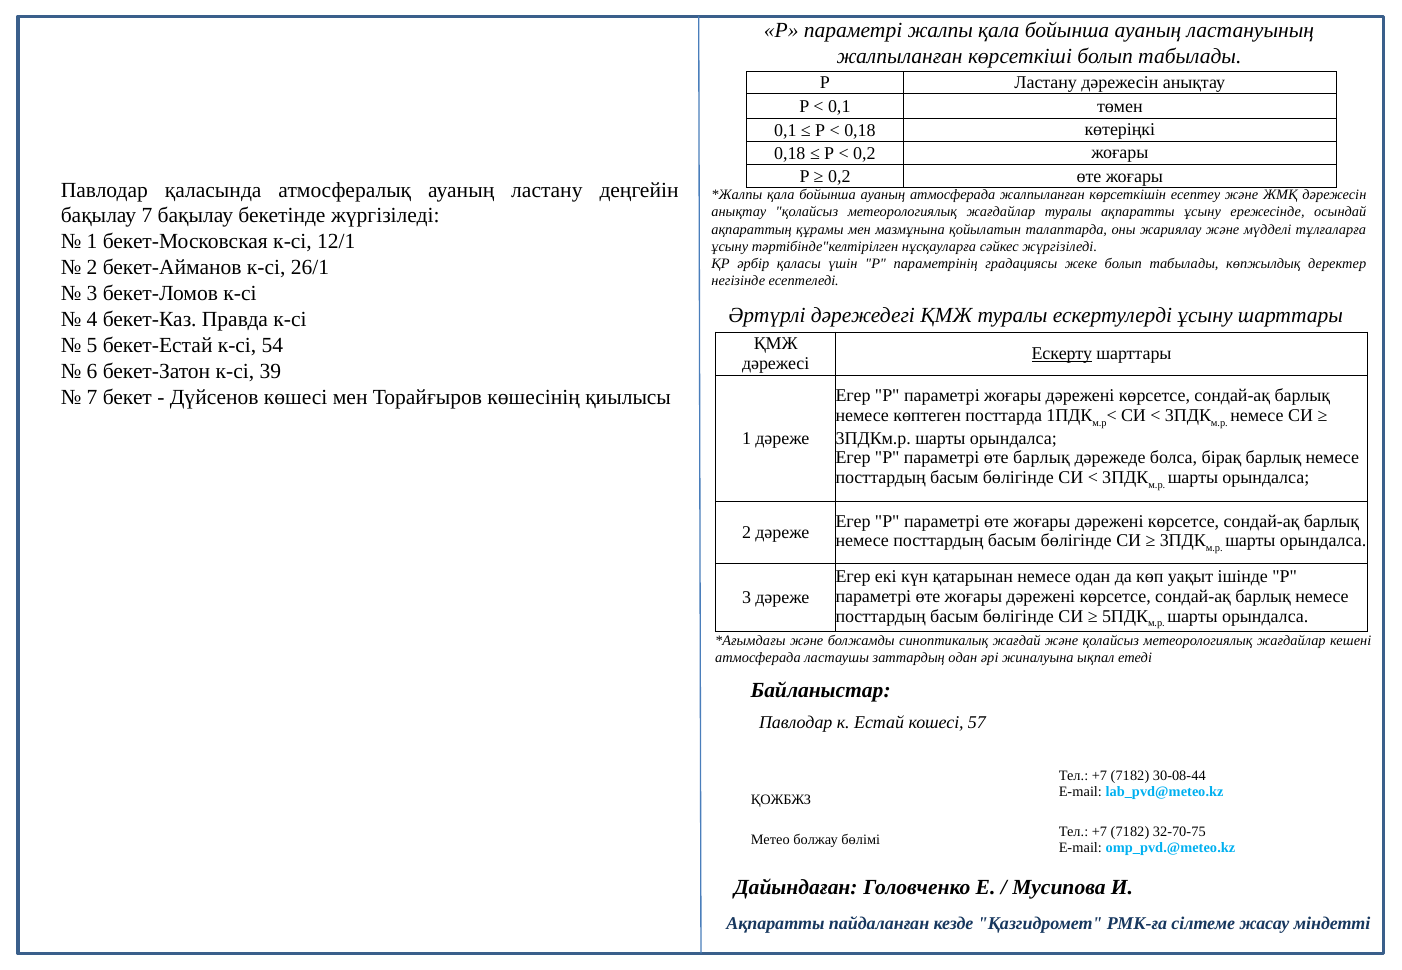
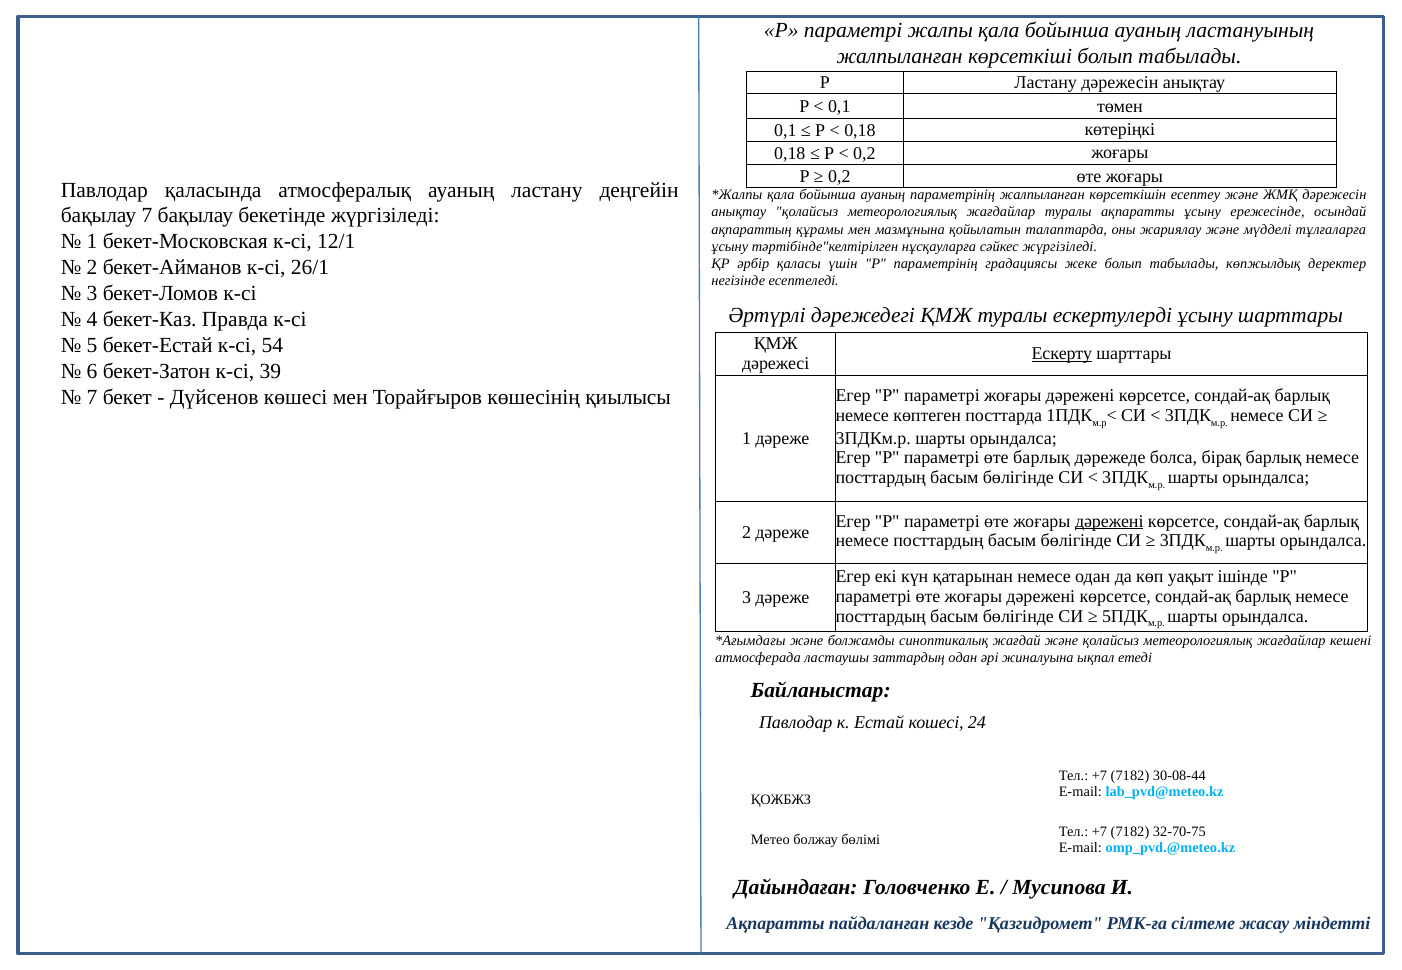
ауаның атмосферада: атмосферада -> параметрінің
дәрежені at (1109, 521) underline: none -> present
57: 57 -> 24
